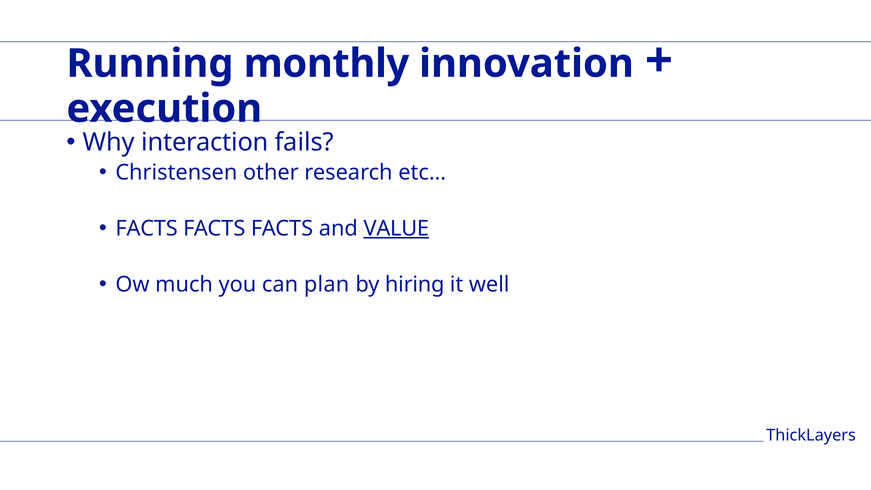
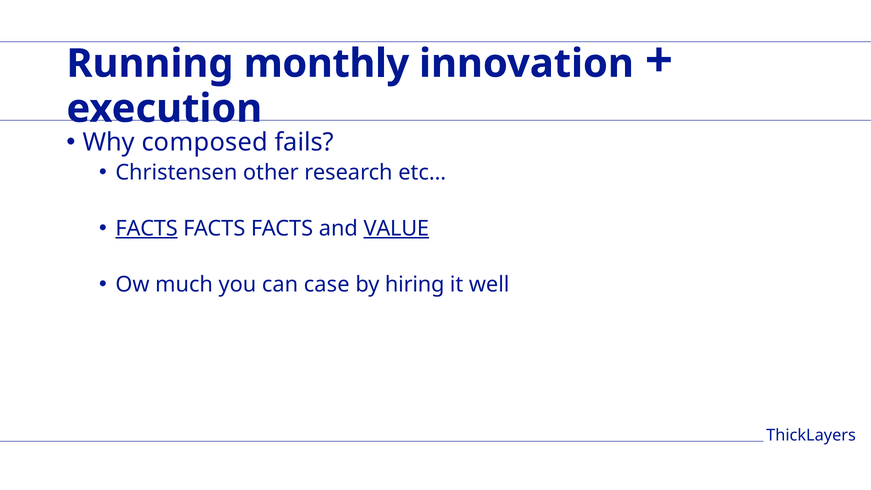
interaction: interaction -> composed
FACTS at (147, 228) underline: none -> present
plan: plan -> case
